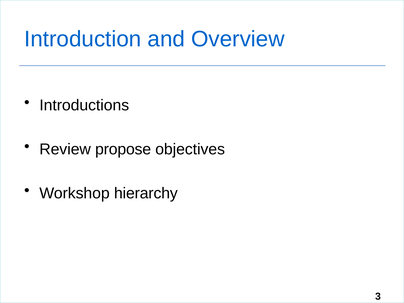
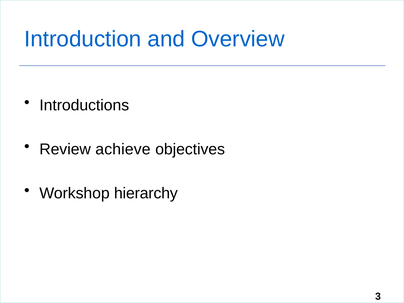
propose: propose -> achieve
